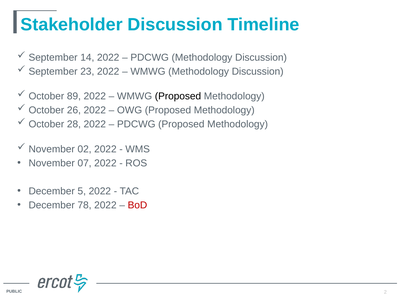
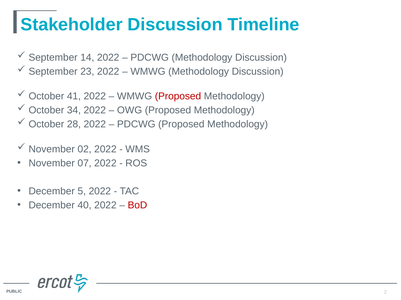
89: 89 -> 41
Proposed at (178, 97) colour: black -> red
26: 26 -> 34
78: 78 -> 40
